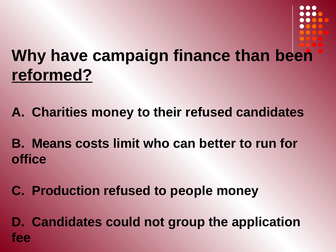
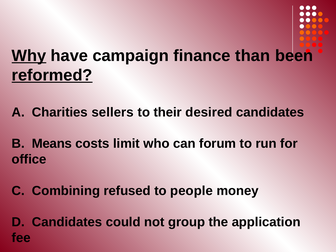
Why underline: none -> present
Charities money: money -> sellers
their refused: refused -> desired
better: better -> forum
Production: Production -> Combining
